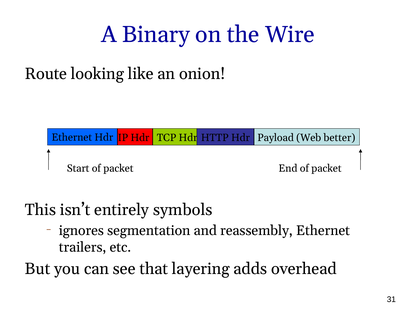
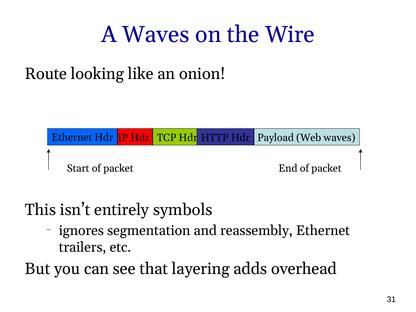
A Binary: Binary -> Waves
Web better: better -> waves
